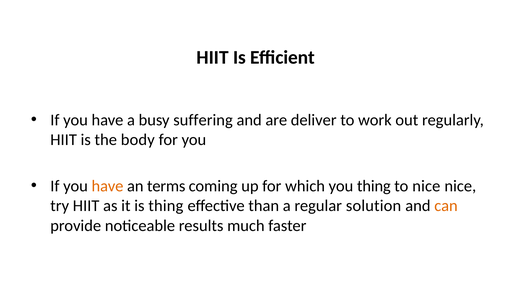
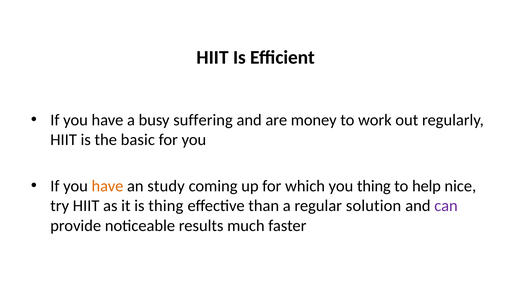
deliver: deliver -> money
body: body -> basic
terms: terms -> study
to nice: nice -> help
can colour: orange -> purple
